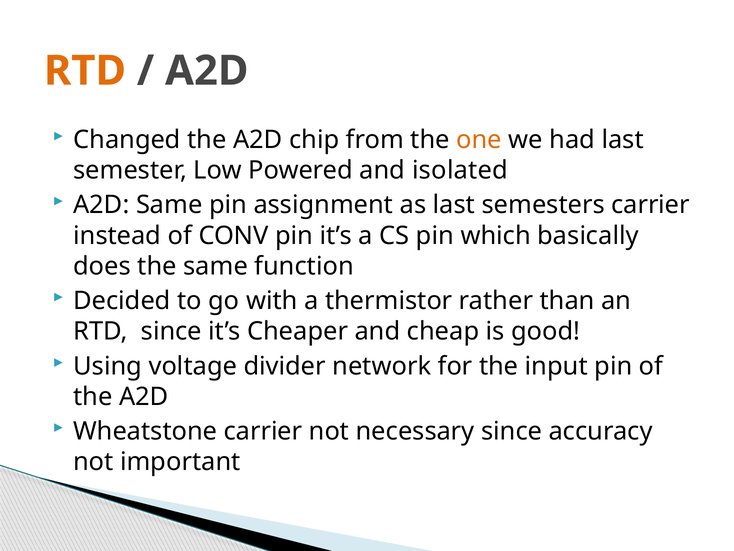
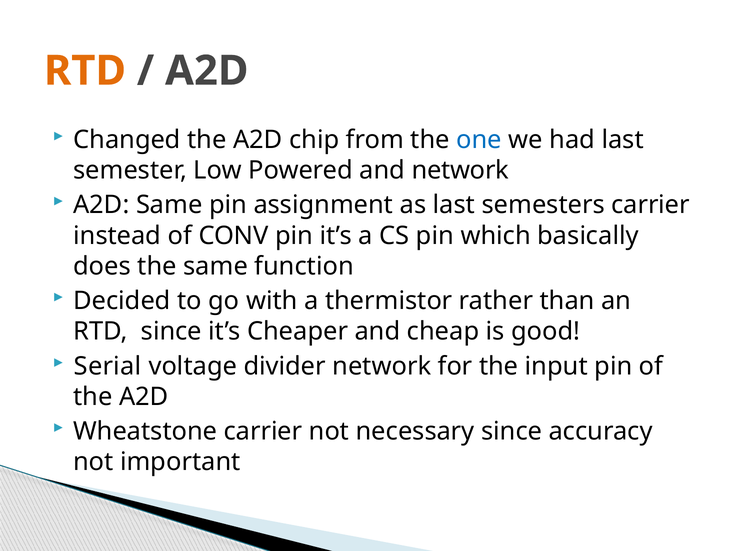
one colour: orange -> blue
and isolated: isolated -> network
Using: Using -> Serial
